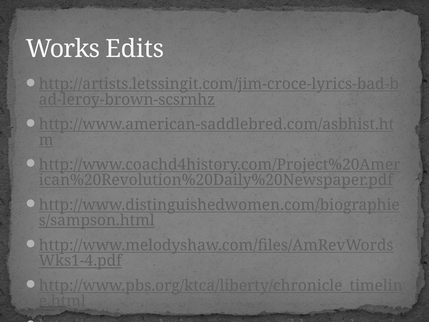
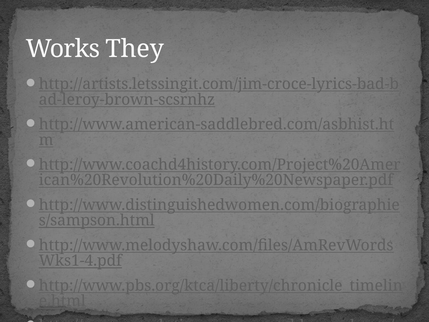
Edits: Edits -> They
